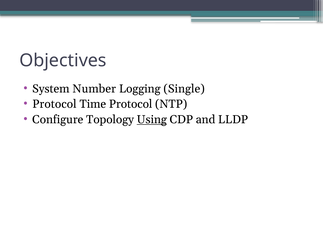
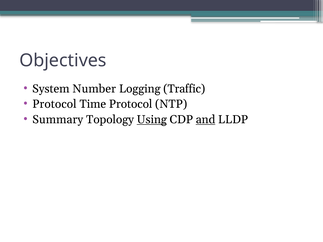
Single: Single -> Traffic
Configure: Configure -> Summary
and underline: none -> present
